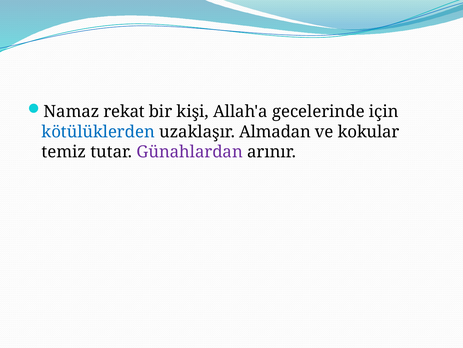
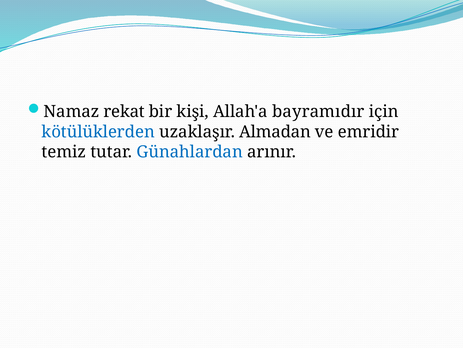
gecelerinde: gecelerinde -> bayramıdır
kokular: kokular -> emridir
Günahlardan colour: purple -> blue
